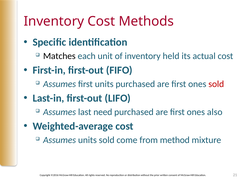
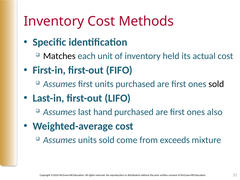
sold at (216, 84) colour: red -> black
need: need -> hand
method: method -> exceeds
